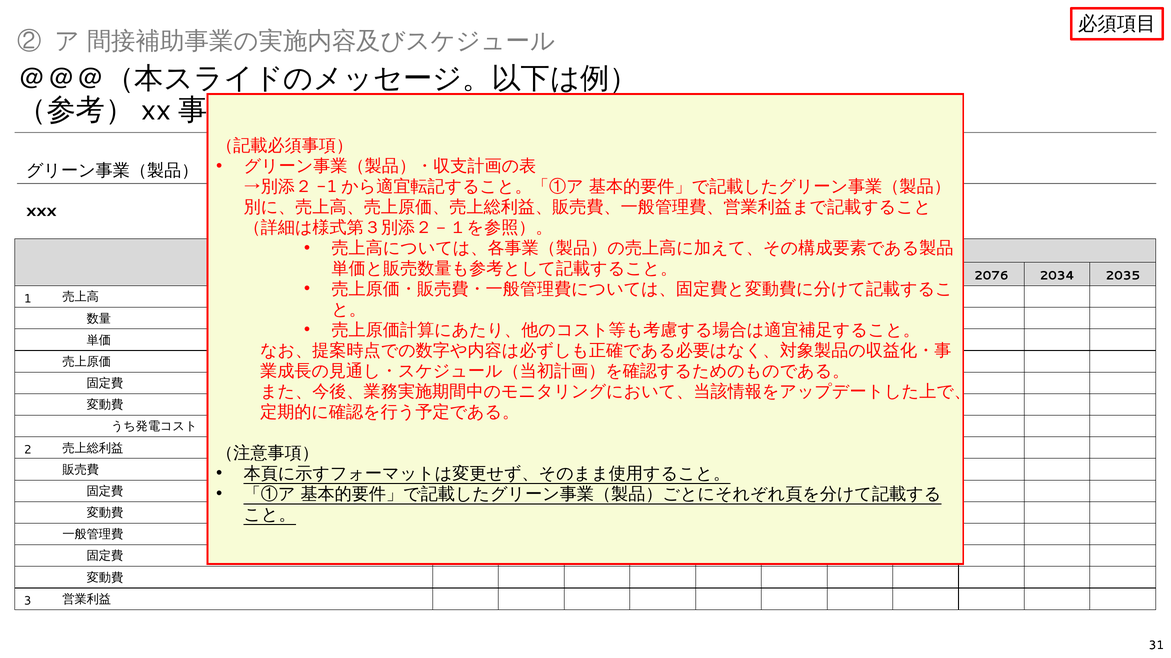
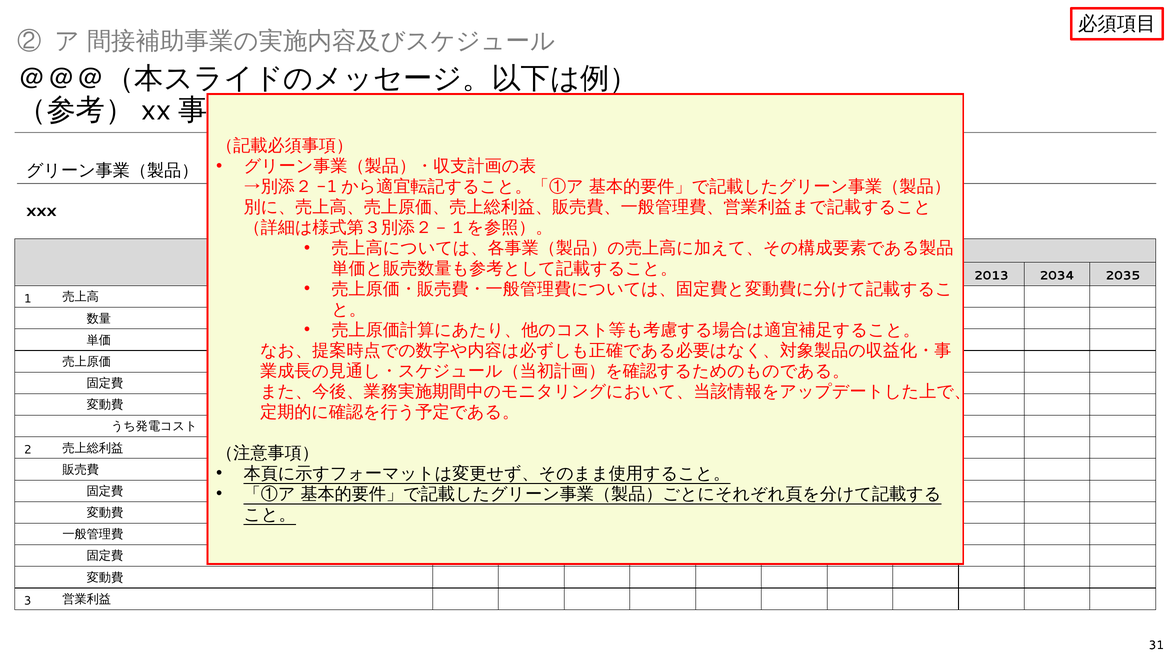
2076: 2076 -> 2013
